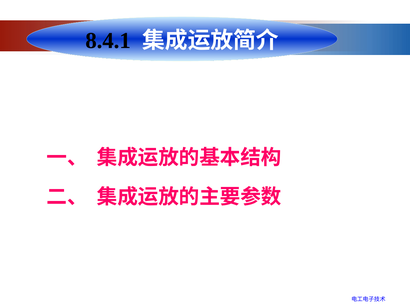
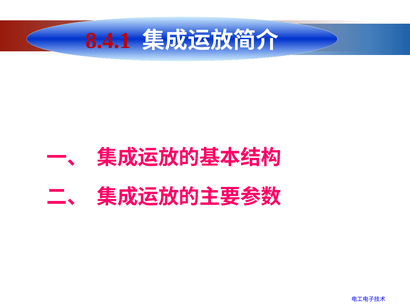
8.4.1 colour: black -> red
